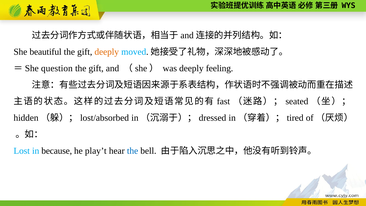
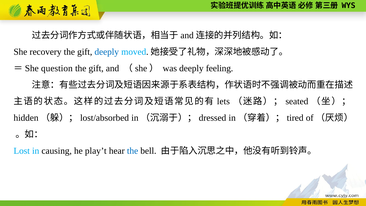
beautiful: beautiful -> recovery
deeply at (107, 52) colour: orange -> blue
fast: fast -> lets
because: because -> causing
